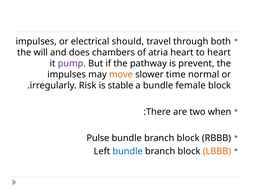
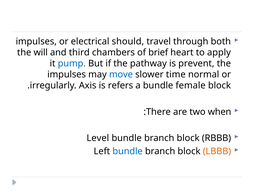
does: does -> third
atria: atria -> brief
to heart: heart -> apply
pump colour: purple -> blue
move colour: orange -> blue
Risk: Risk -> Axis
stable: stable -> refers
Pulse: Pulse -> Level
